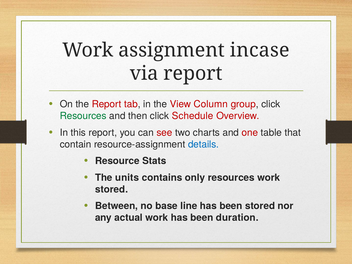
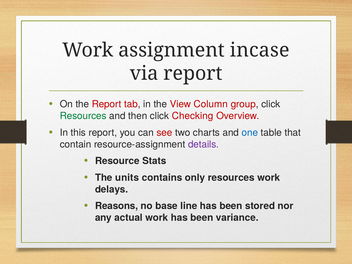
Schedule: Schedule -> Checking
one colour: red -> blue
details colour: blue -> purple
stored at (112, 189): stored -> delays
Between: Between -> Reasons
duration: duration -> variance
